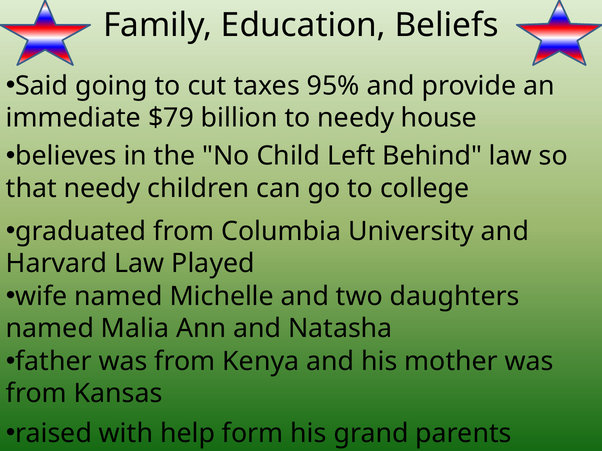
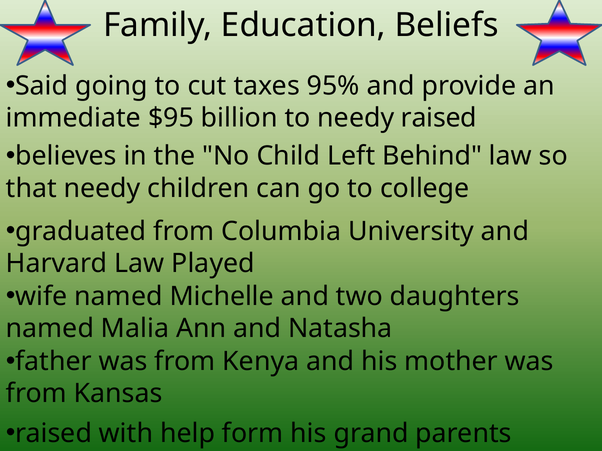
$79: $79 -> $95
needy house: house -> raised
